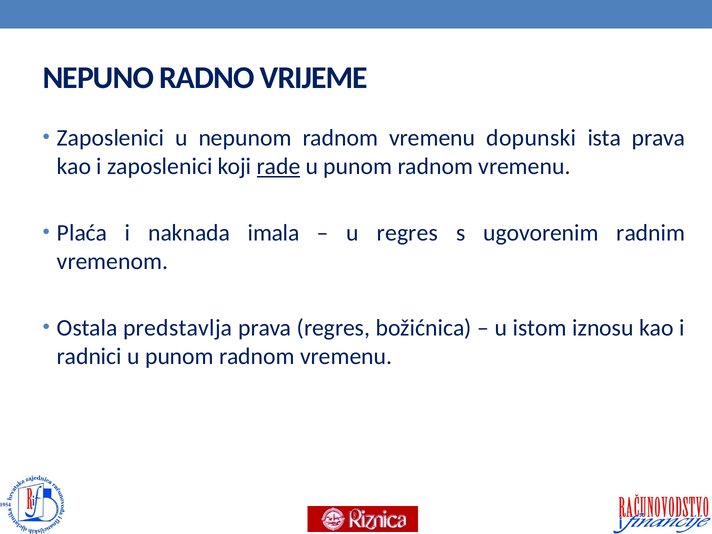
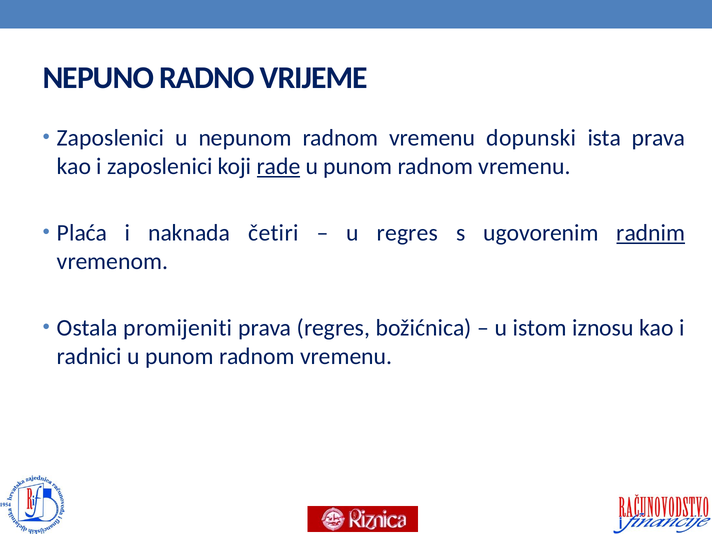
imala: imala -> četiri
radnim underline: none -> present
predstavlja: predstavlja -> promijeniti
